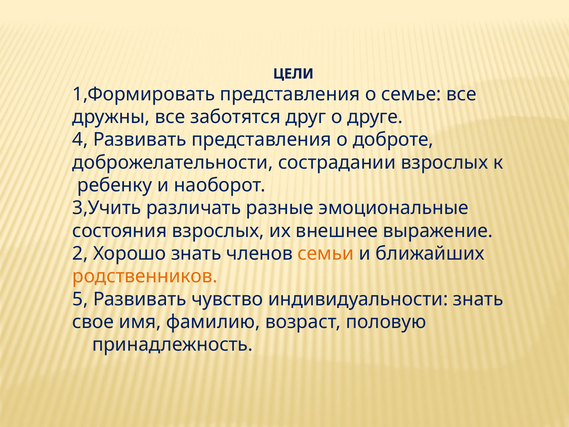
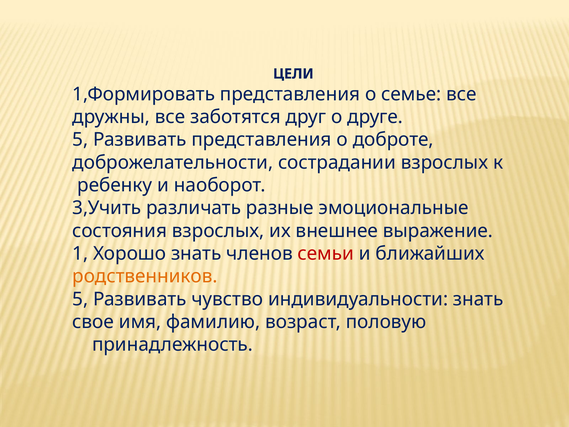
4 at (80, 140): 4 -> 5
2: 2 -> 1
семьи colour: orange -> red
